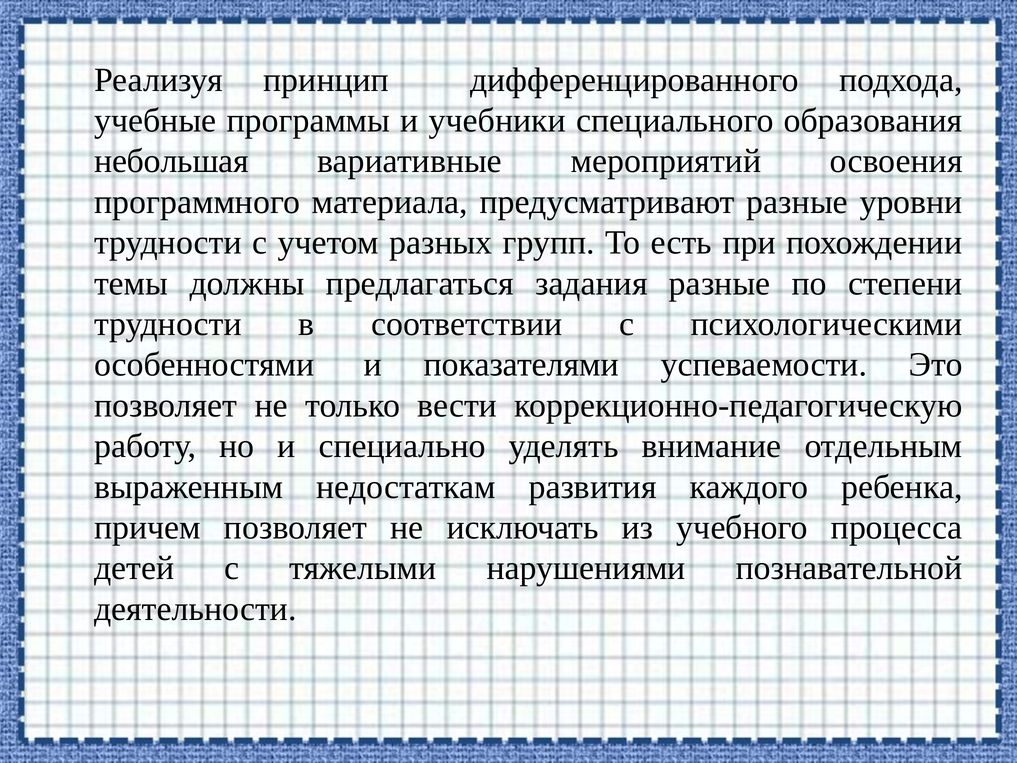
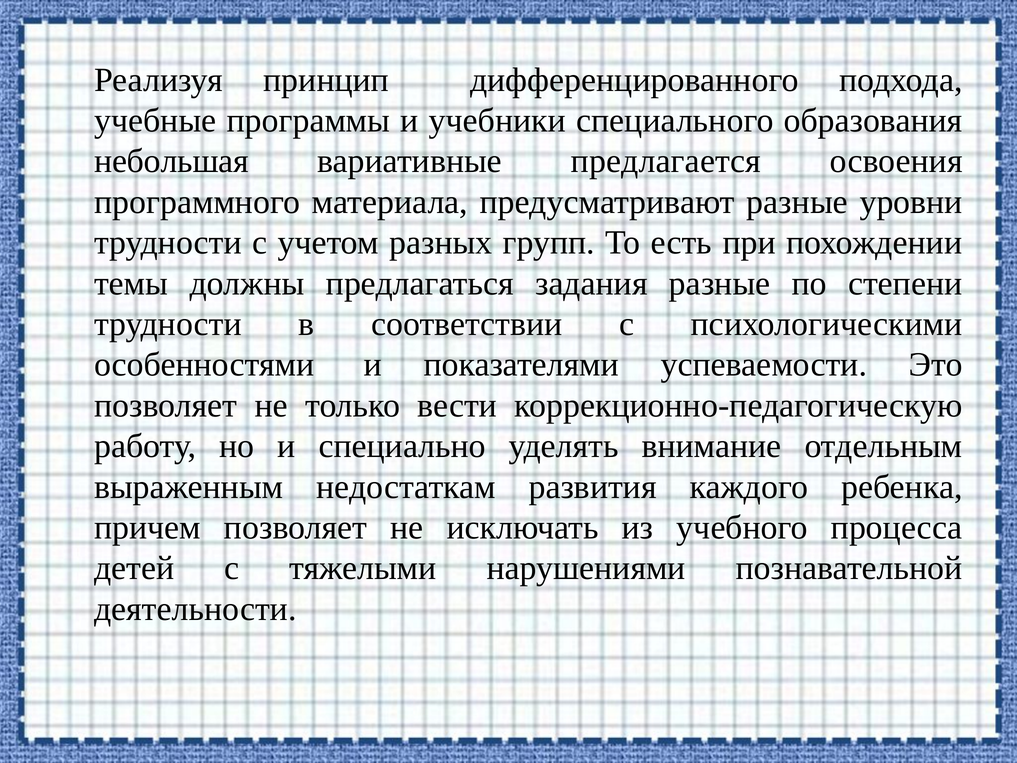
мероприятий: мероприятий -> предлагается
